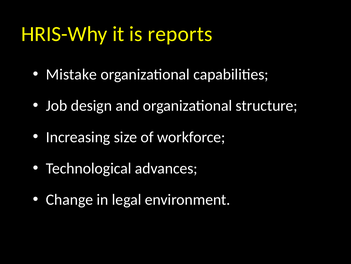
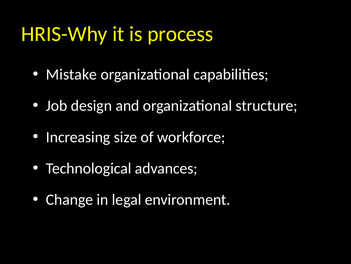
reports: reports -> process
